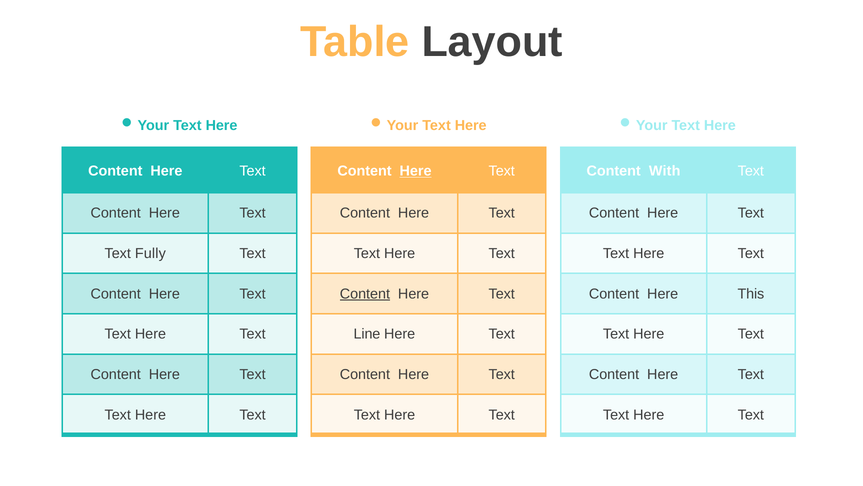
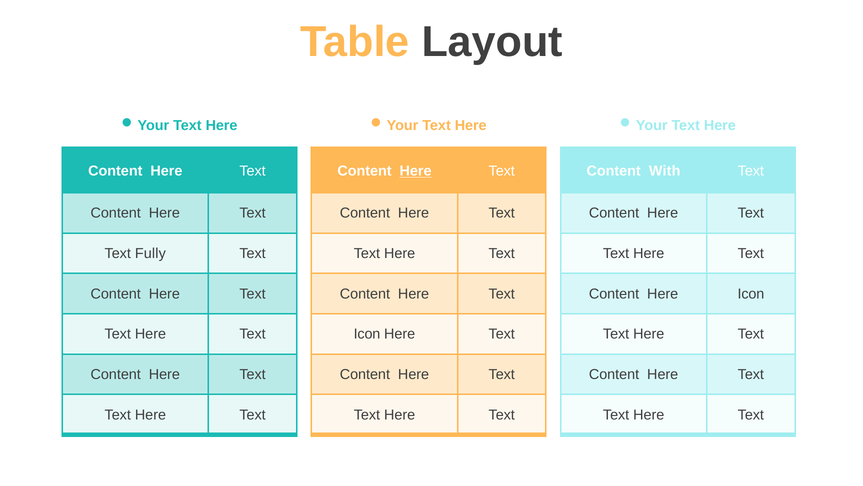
Content at (365, 294) underline: present -> none
Here This: This -> Icon
Line at (367, 334): Line -> Icon
